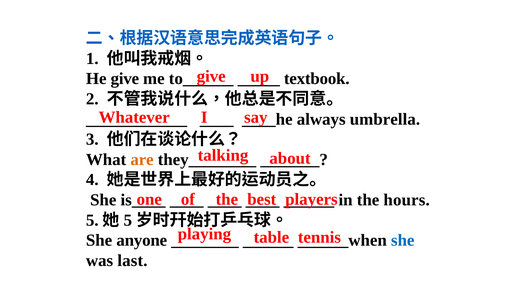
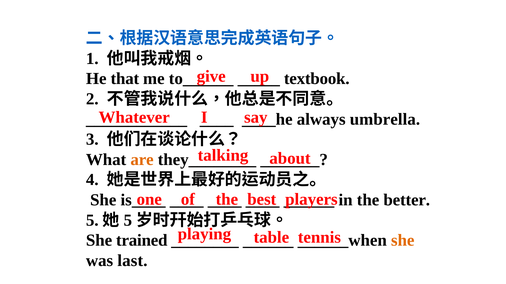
He give: give -> that
hours: hours -> better
anyone: anyone -> trained
she at (403, 241) colour: blue -> orange
